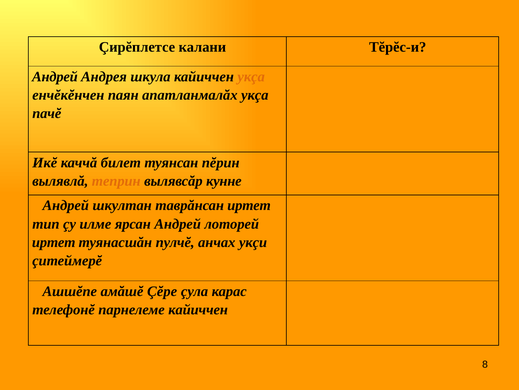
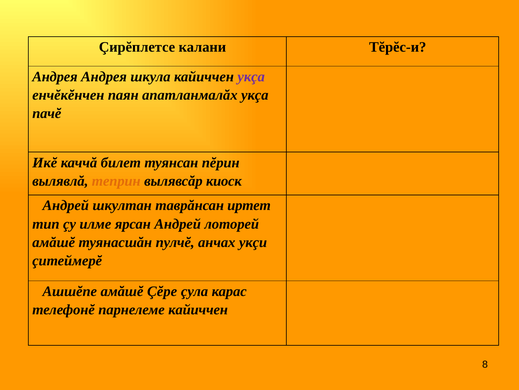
Андрей at (55, 77): Андрей -> Андрея
укçа at (251, 77) colour: orange -> purple
кунне: кунне -> киоск
иртет at (54, 242): иртет -> амăшĕ
